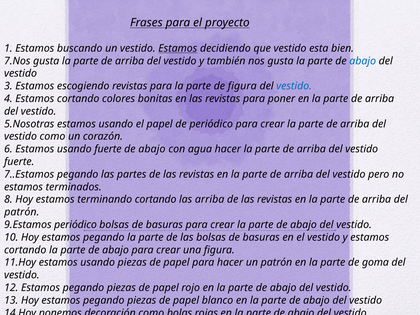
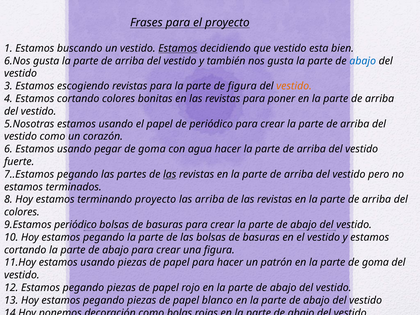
7.Nos: 7.Nos -> 6.Nos
vestido at (294, 86) colour: blue -> orange
usando fuerte: fuerte -> pegar
abajo at (152, 149): abajo -> goma
las at (170, 174) underline: none -> present
terminando cortando: cortando -> proyecto
patrón at (22, 212): patrón -> colores
